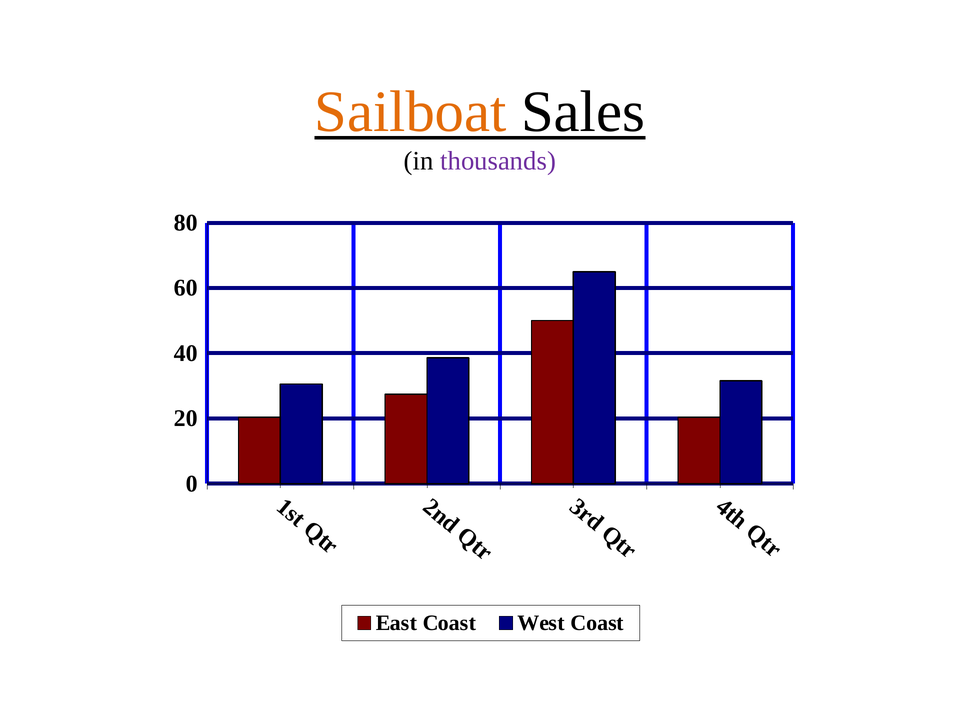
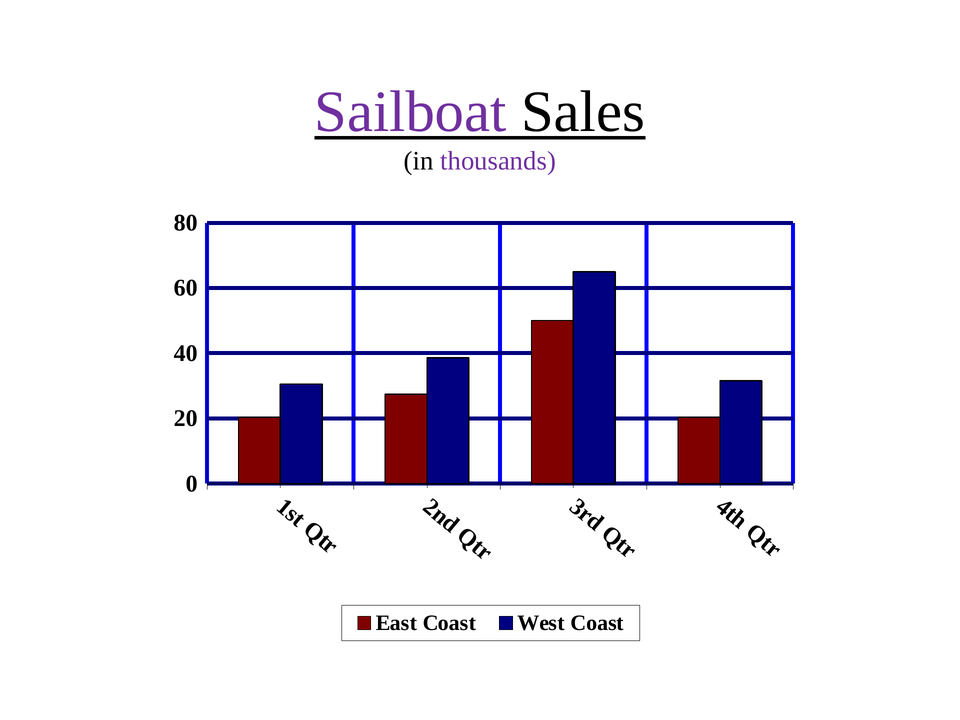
Sailboat colour: orange -> purple
